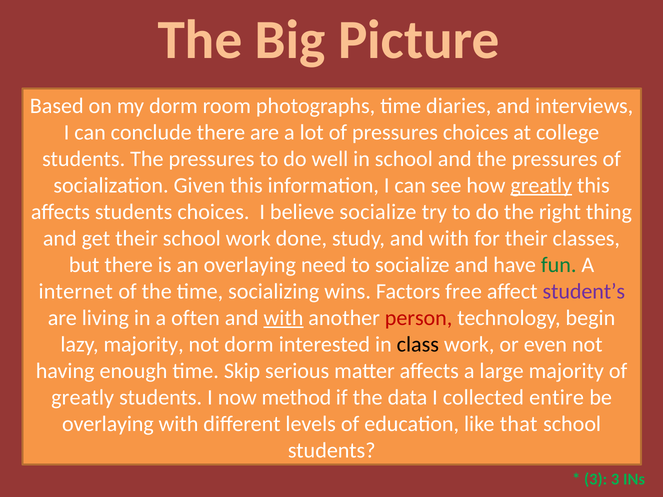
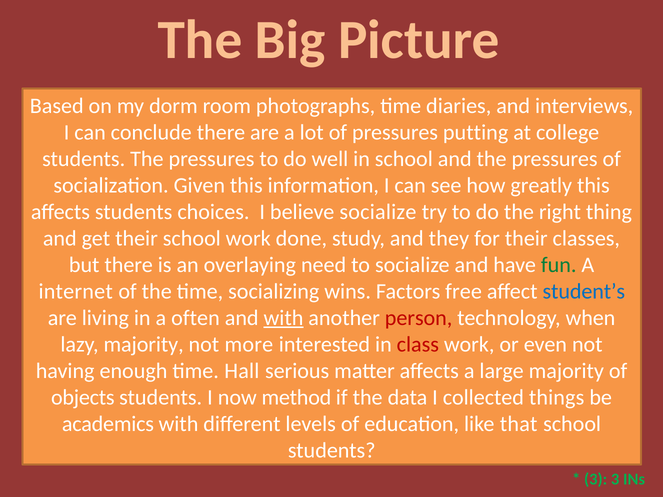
pressures choices: choices -> putting
greatly at (541, 185) underline: present -> none
study and with: with -> they
student’s colour: purple -> blue
begin: begin -> when
not dorm: dorm -> more
class colour: black -> red
Skip: Skip -> Hall
greatly at (83, 398): greatly -> objects
entire: entire -> things
overlaying at (108, 424): overlaying -> academics
